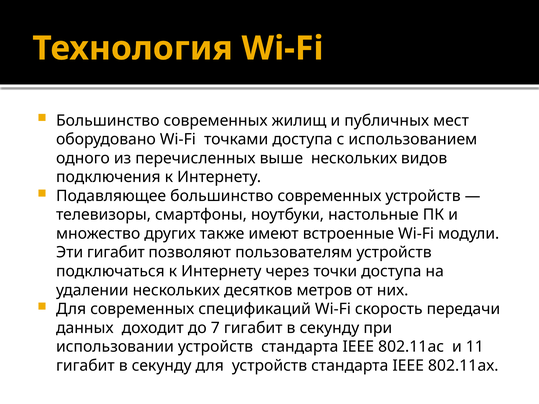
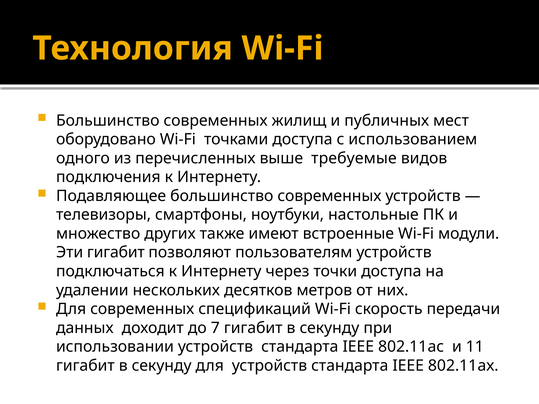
выше нескольких: нескольких -> требуемые
